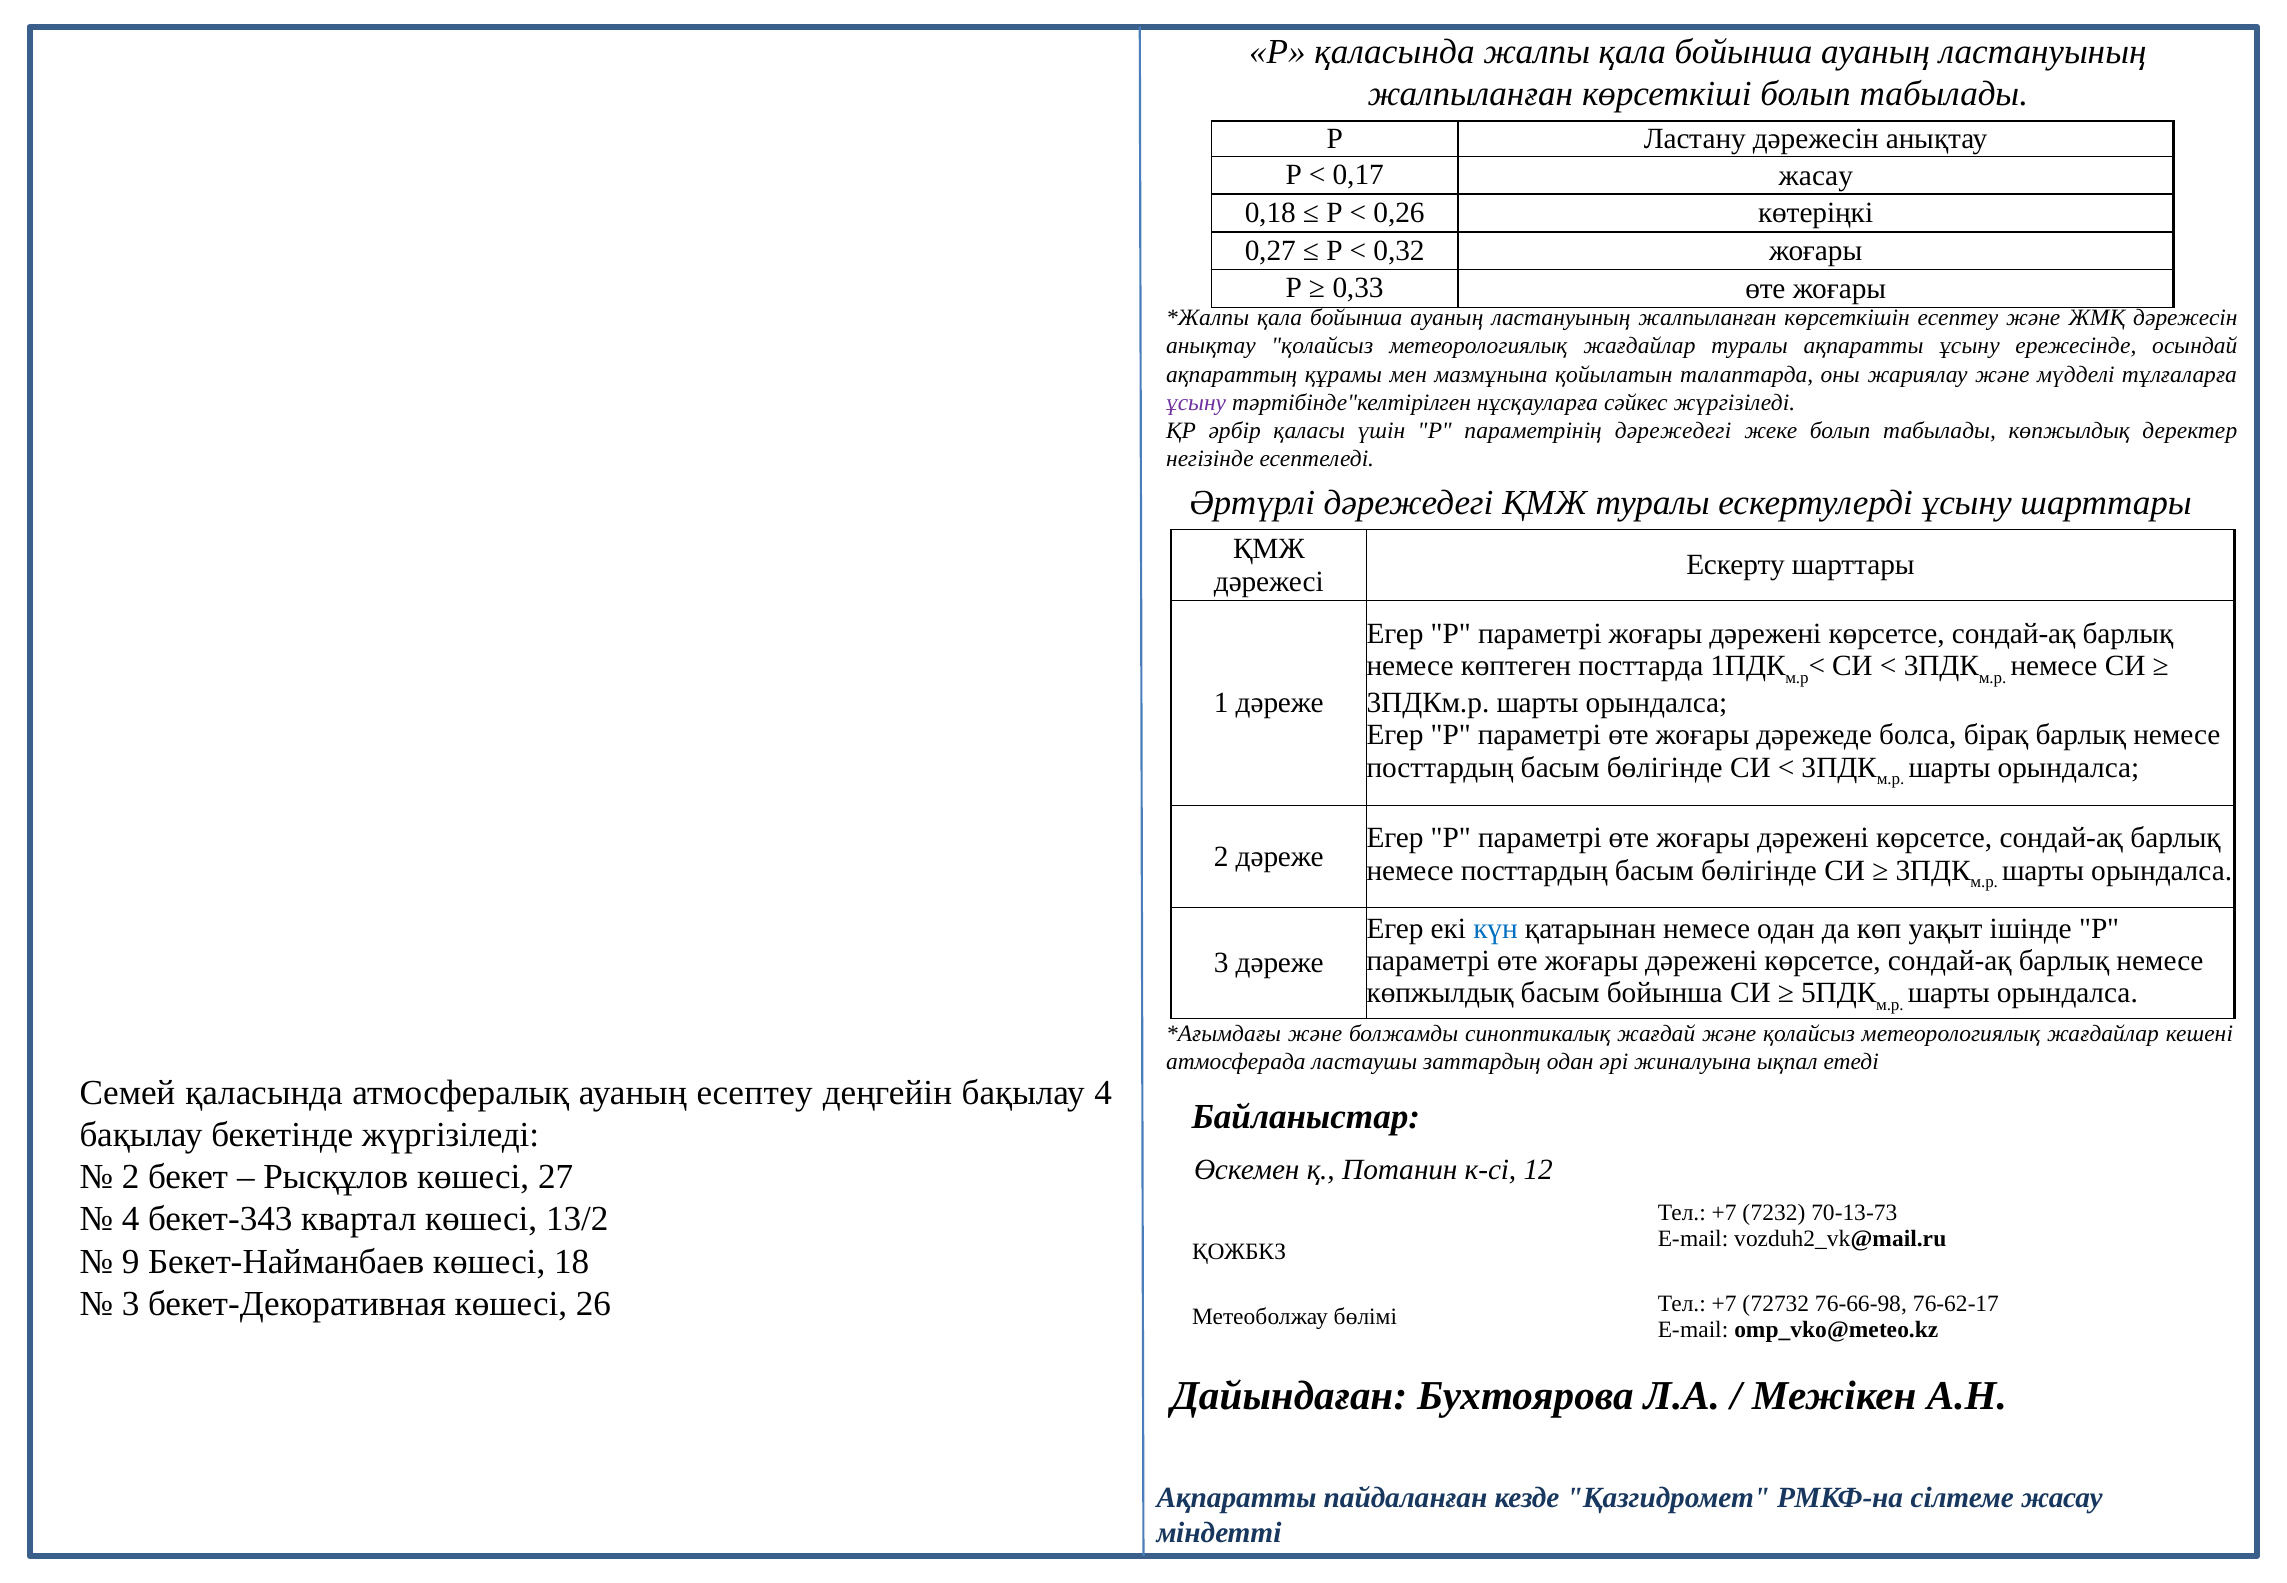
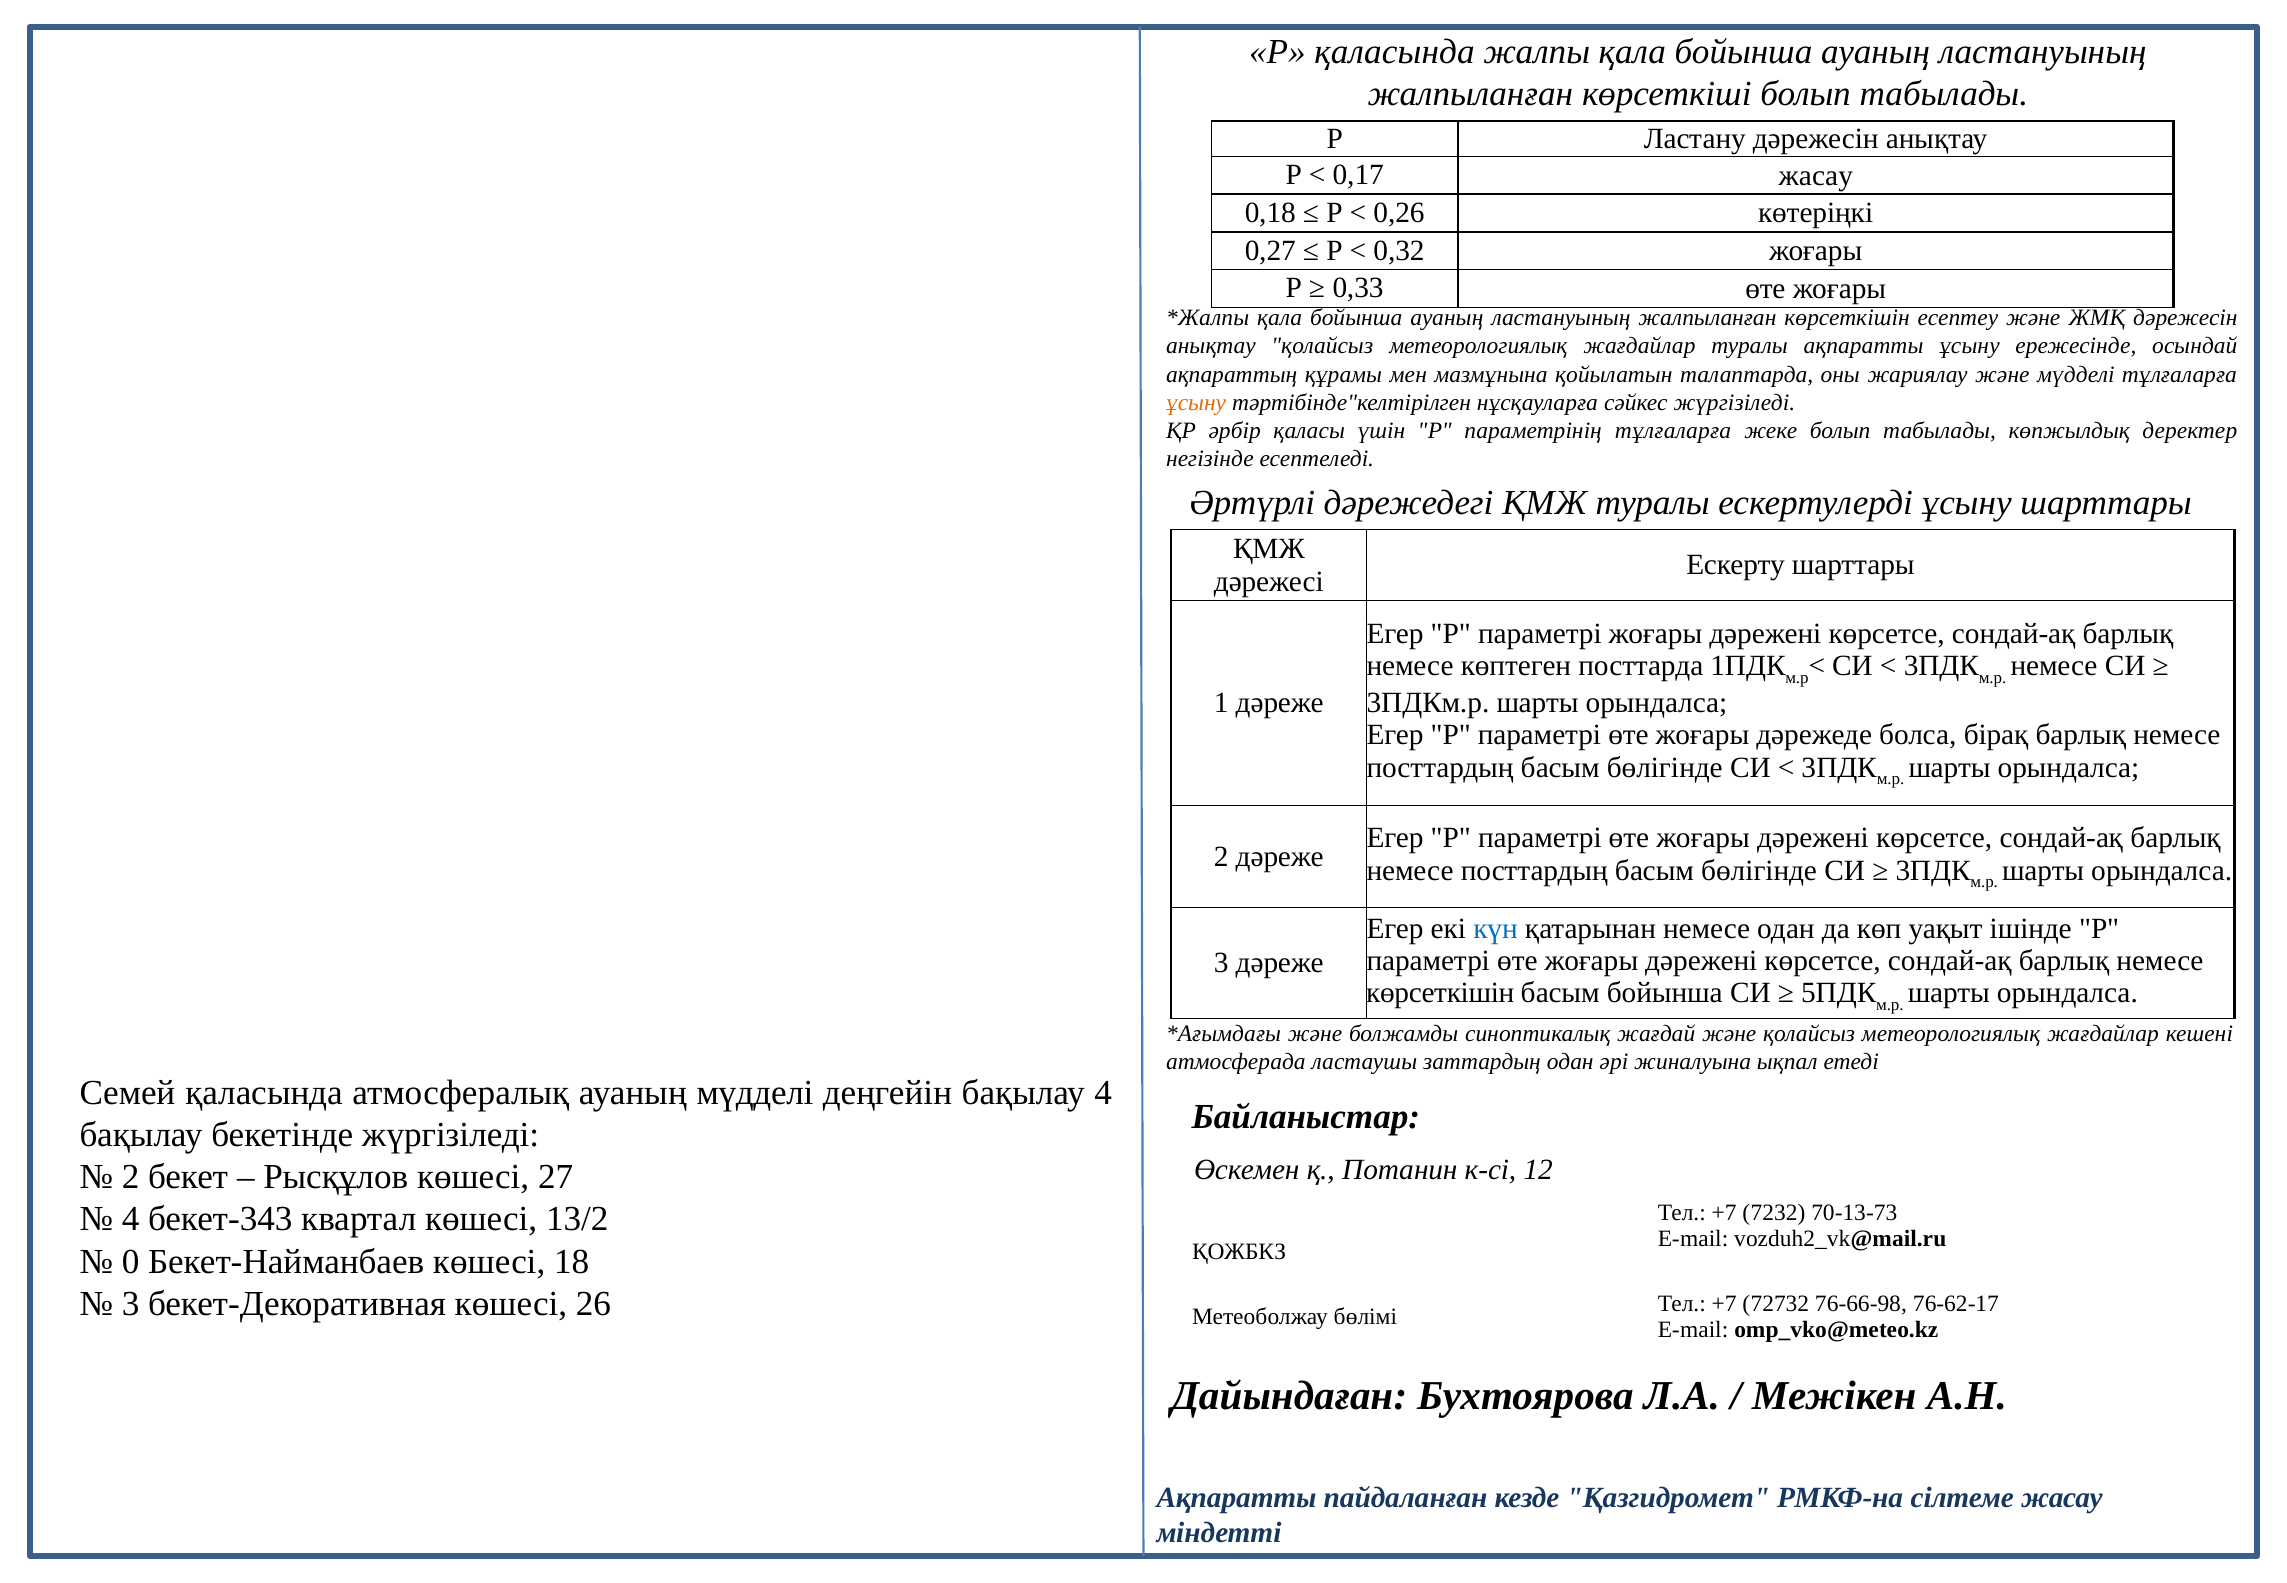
ұсыну at (1196, 403) colour: purple -> orange
параметрінің дәрежедегі: дәрежедегі -> тұлғаларға
көпжылдық at (1440, 993): көпжылдық -> көрсеткішін
ауаның есептеу: есептеу -> мүдделі
9: 9 -> 0
